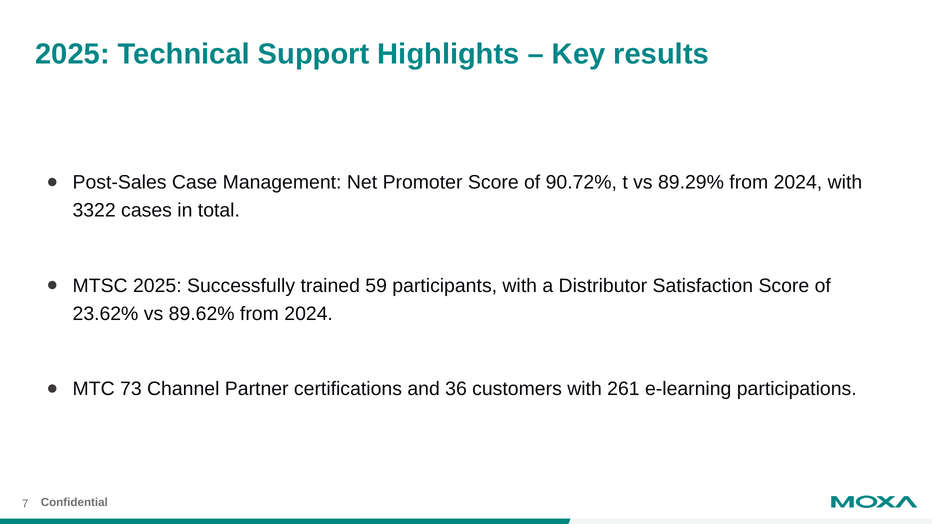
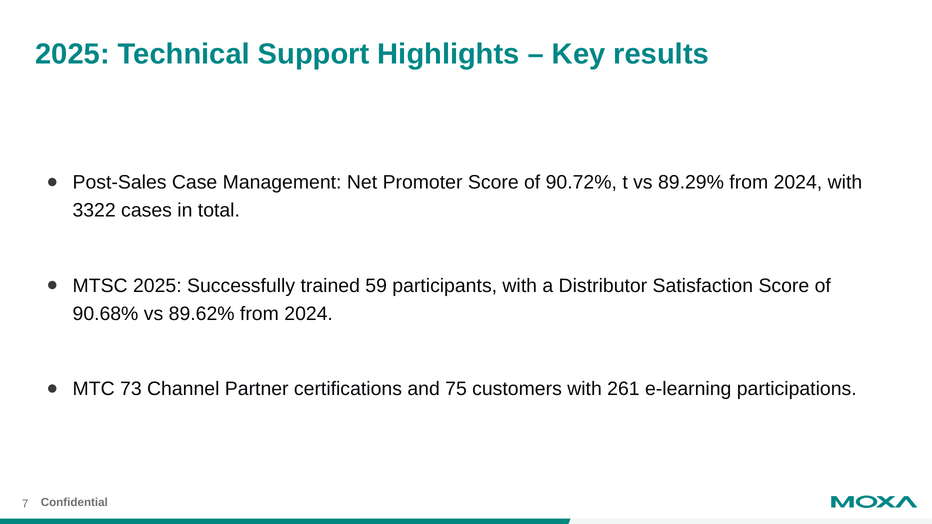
23.62%: 23.62% -> 90.68%
36: 36 -> 75
